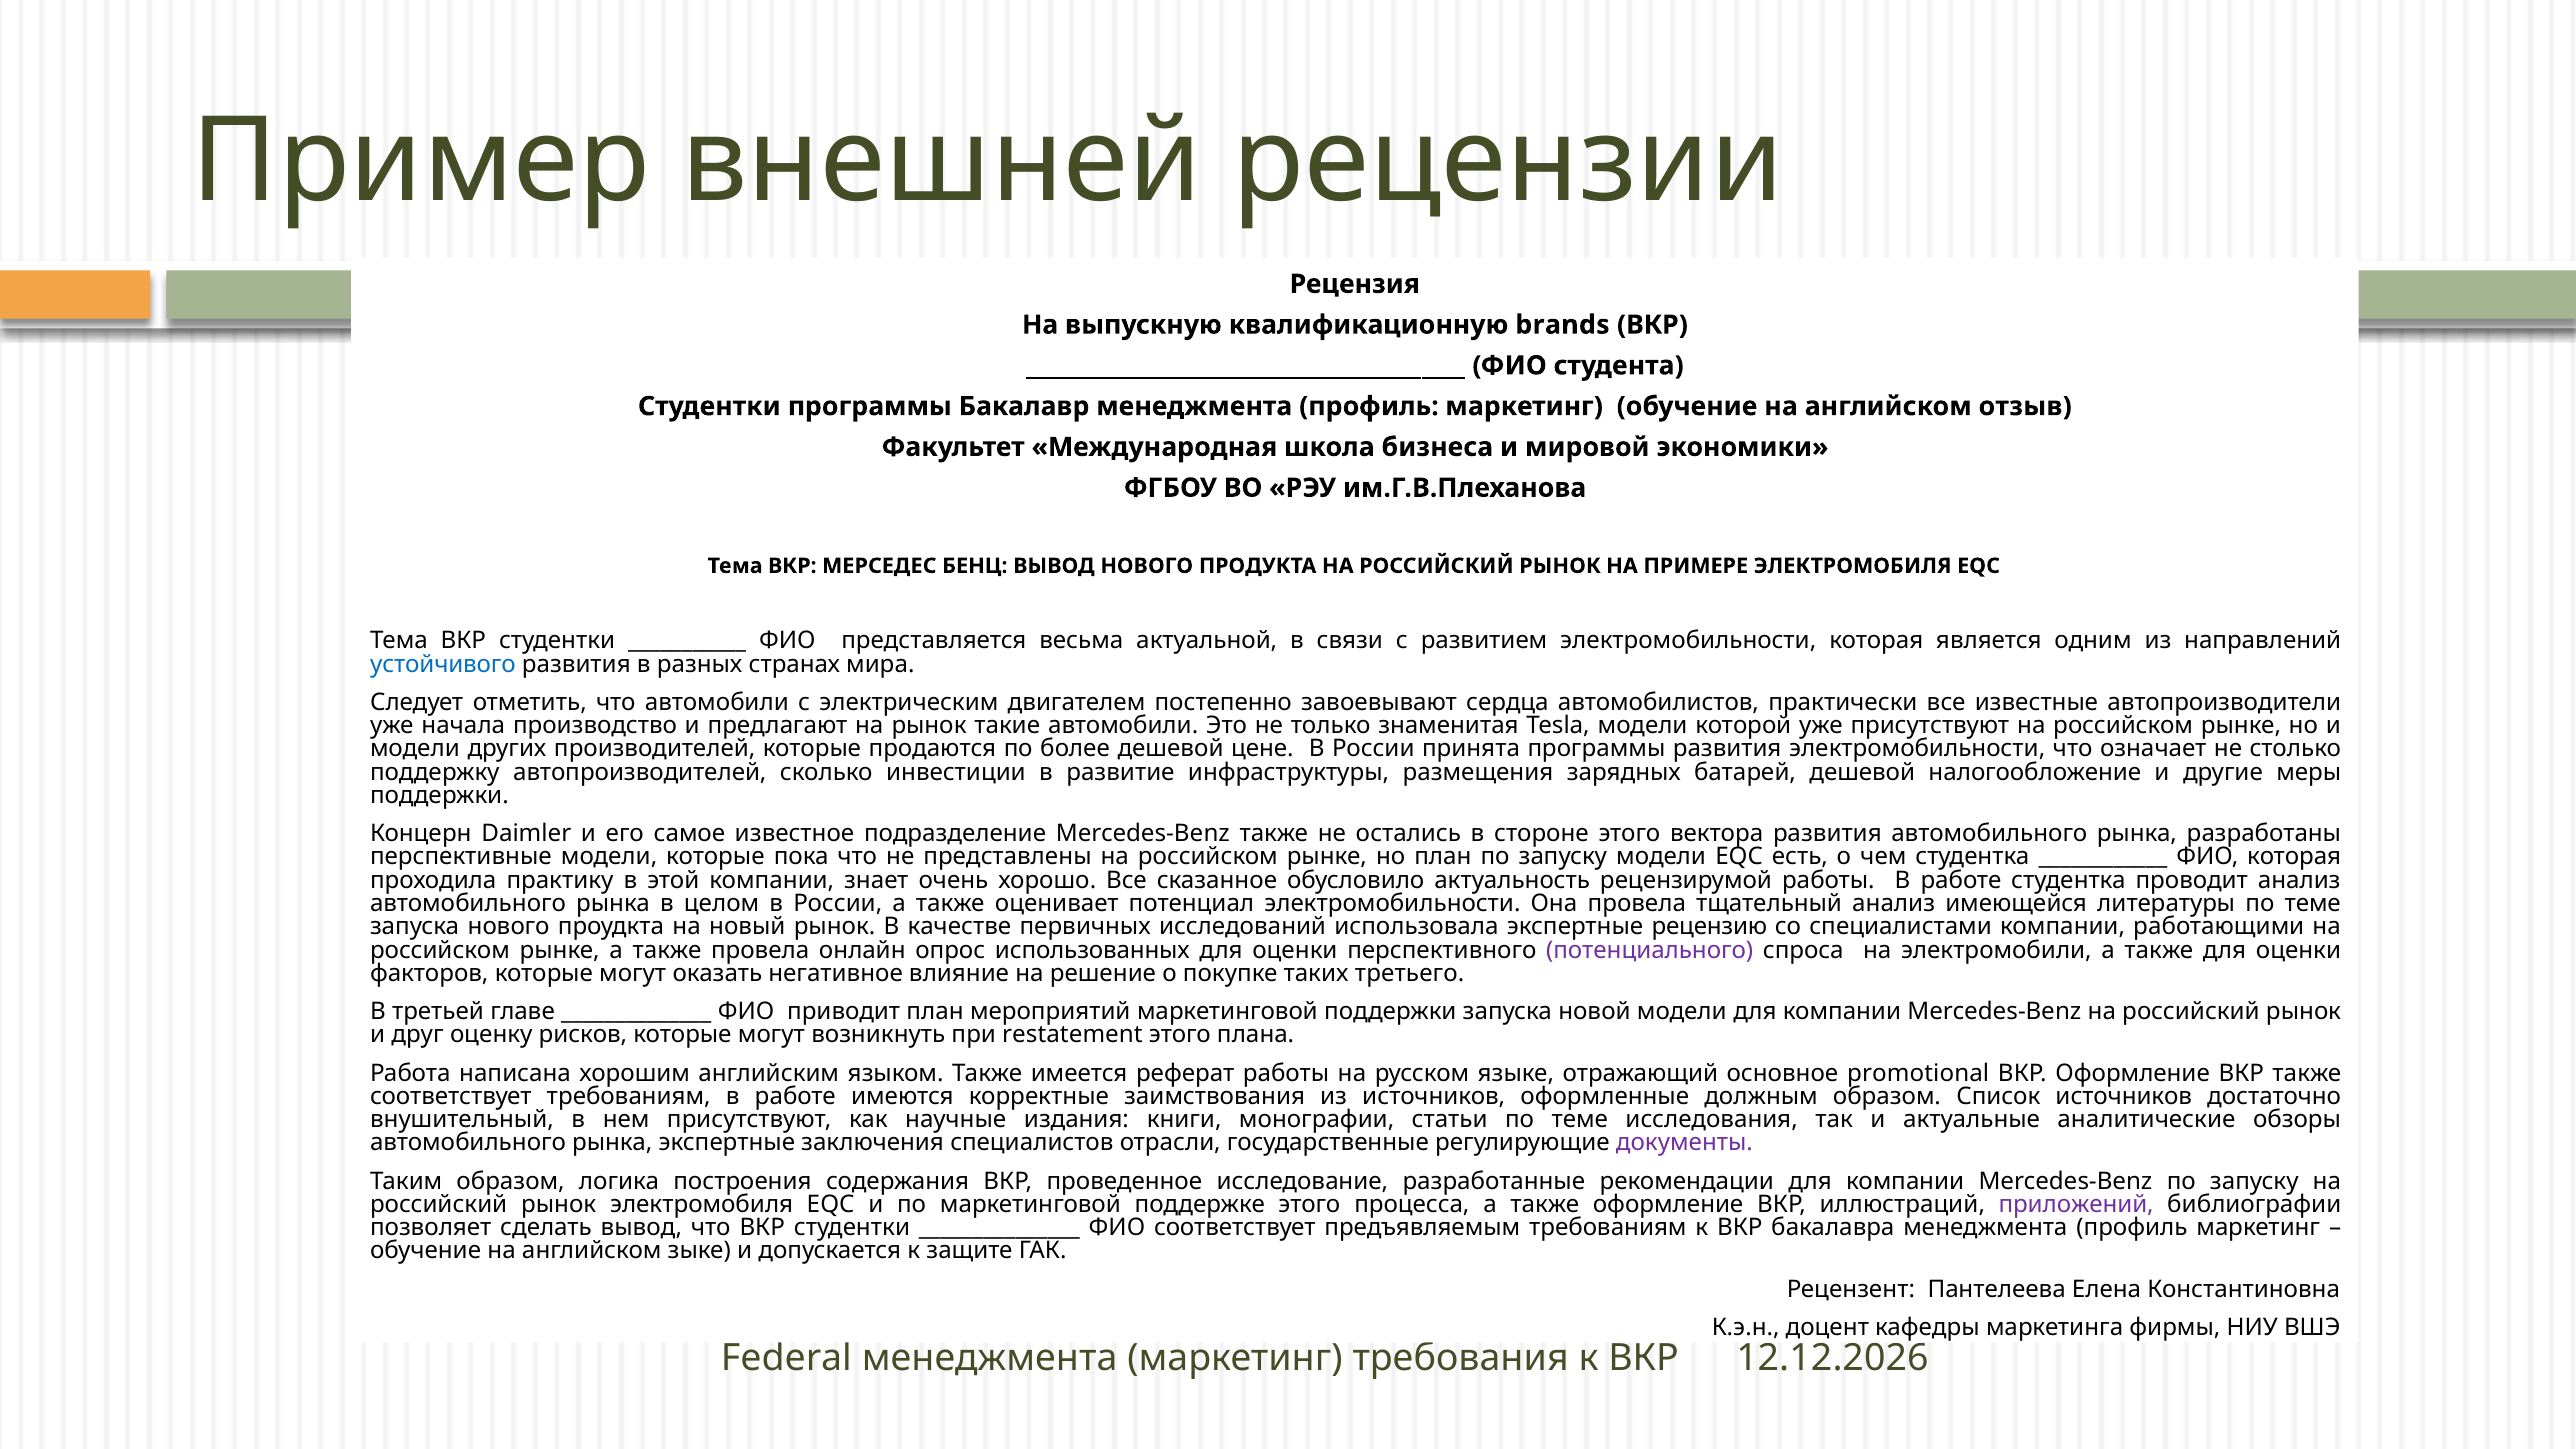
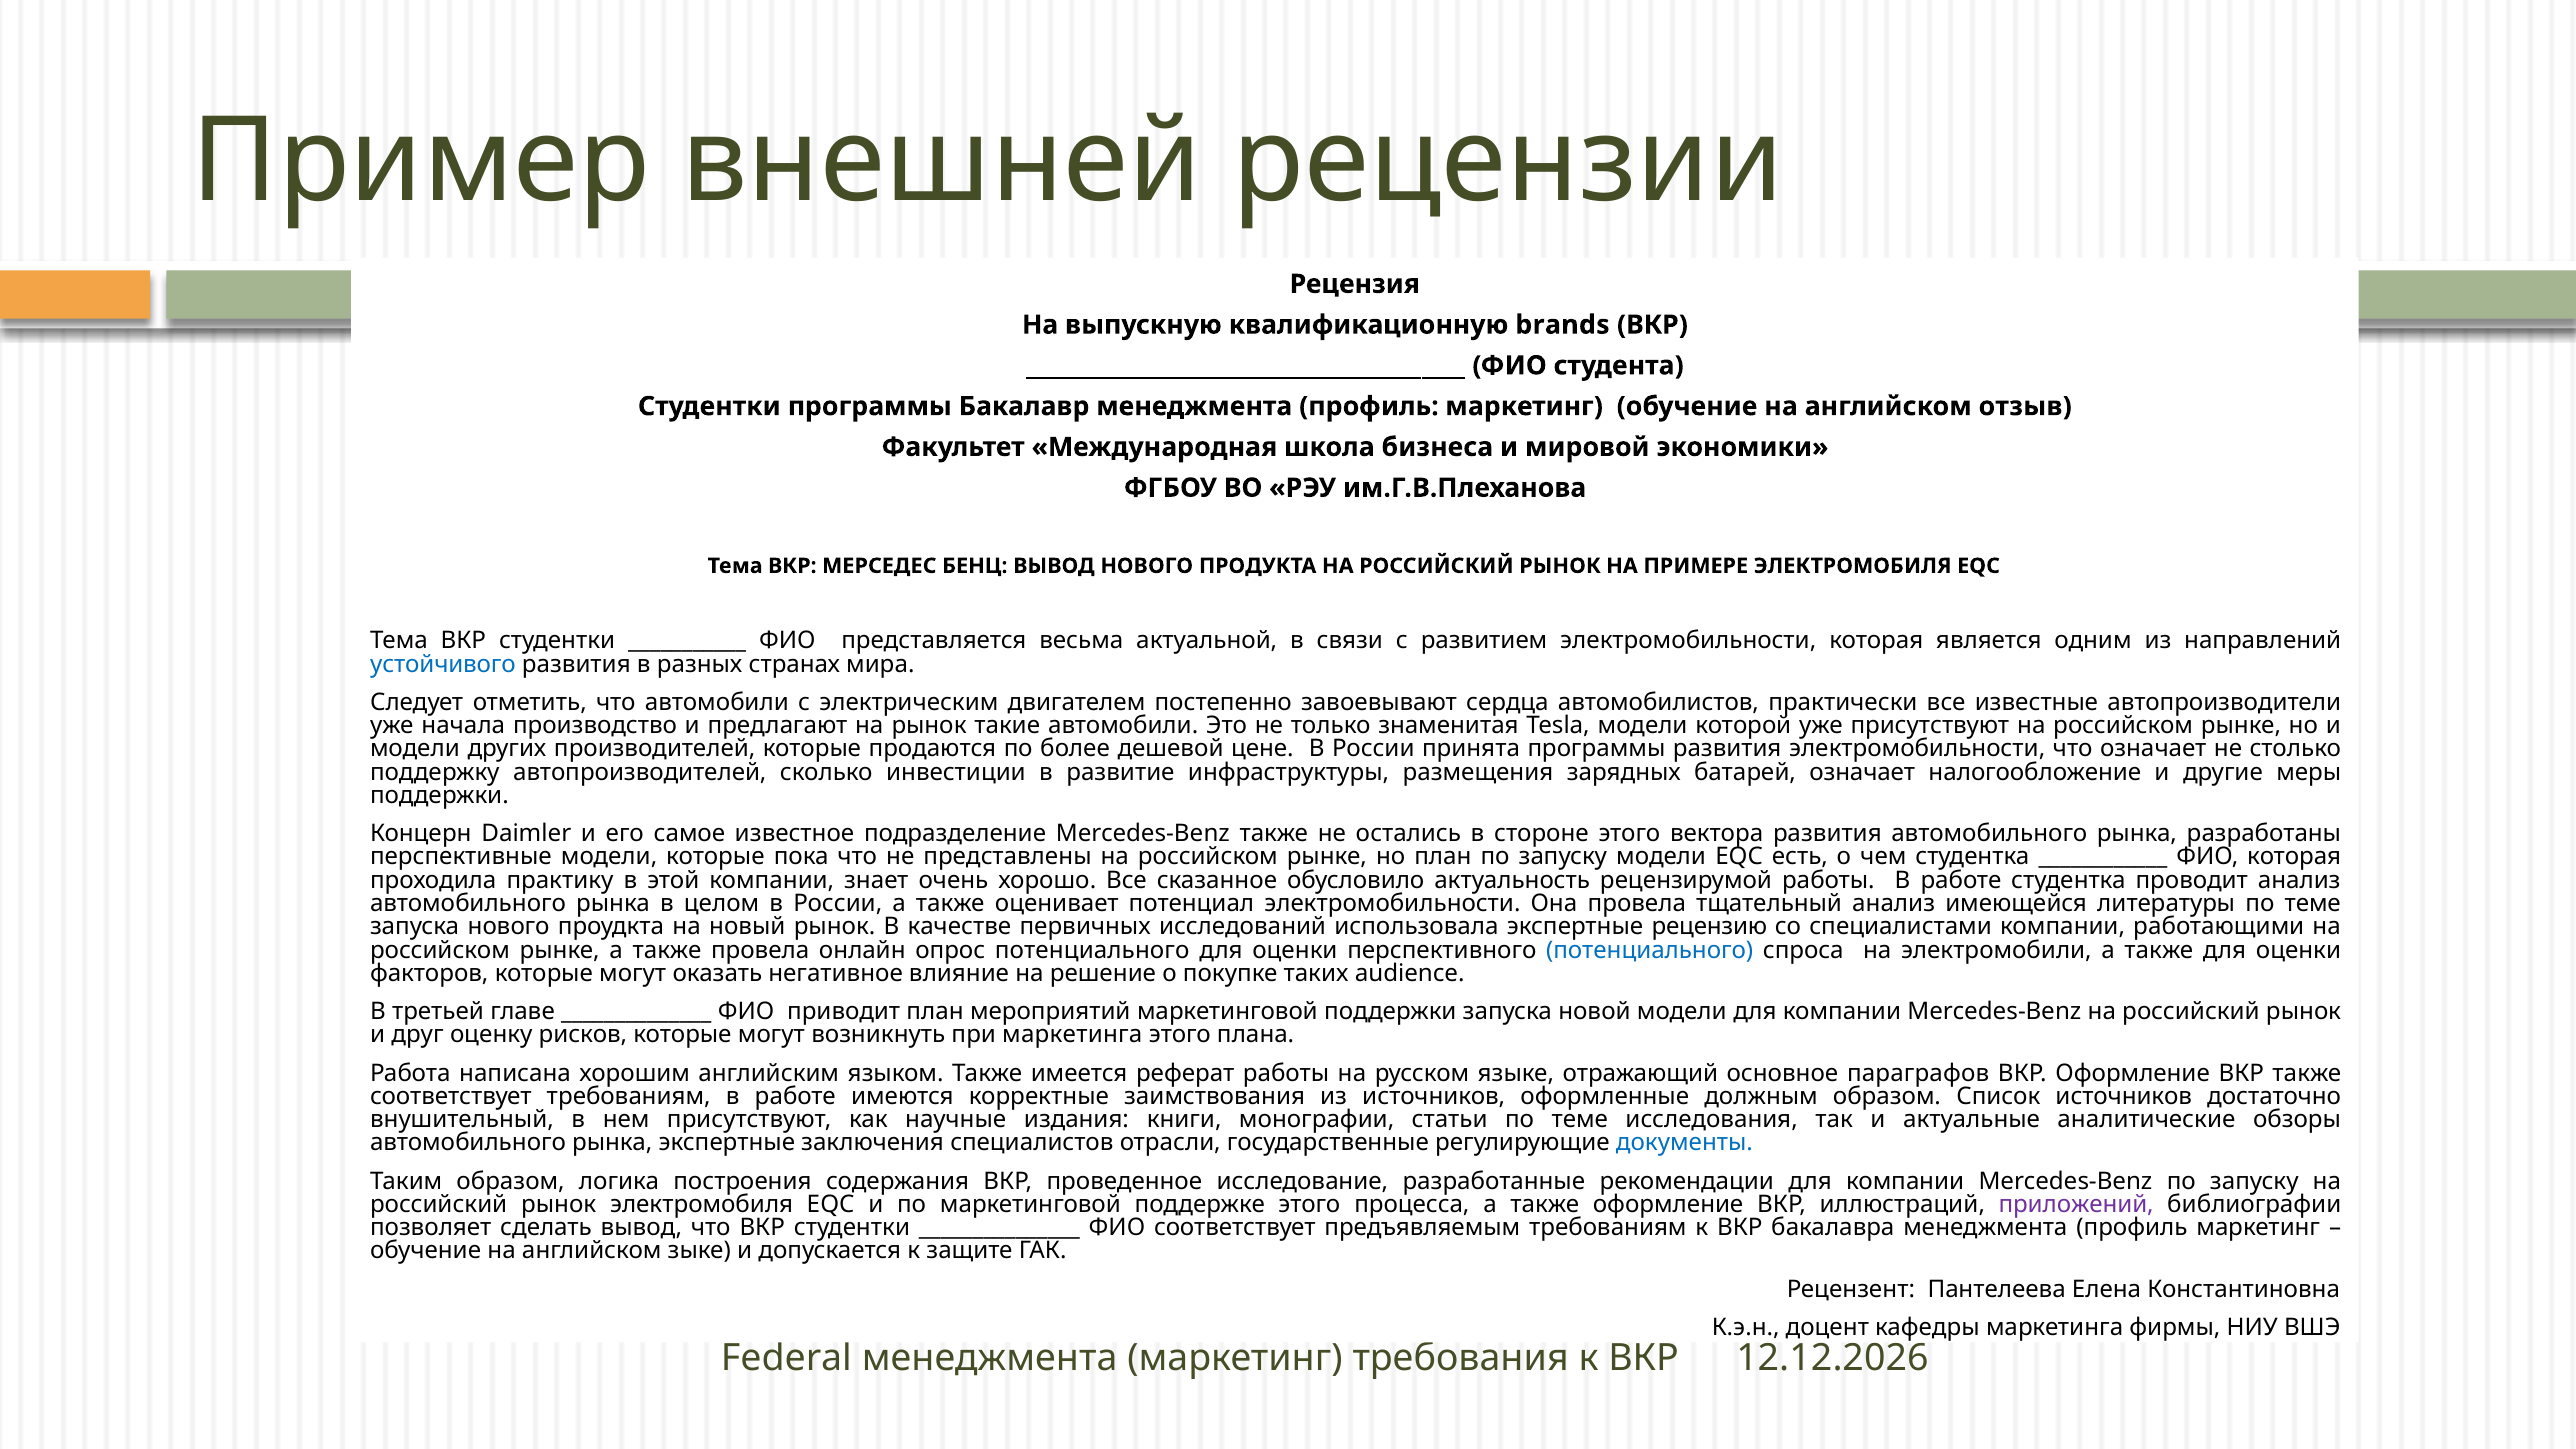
батарей дешевой: дешевой -> означает
опрос использованных: использованных -> потенциального
потенциального at (1650, 950) colour: purple -> blue
третьего: третьего -> audience
при restatement: restatement -> маркетинга
promotional: promotional -> параграфов
документы colour: purple -> blue
